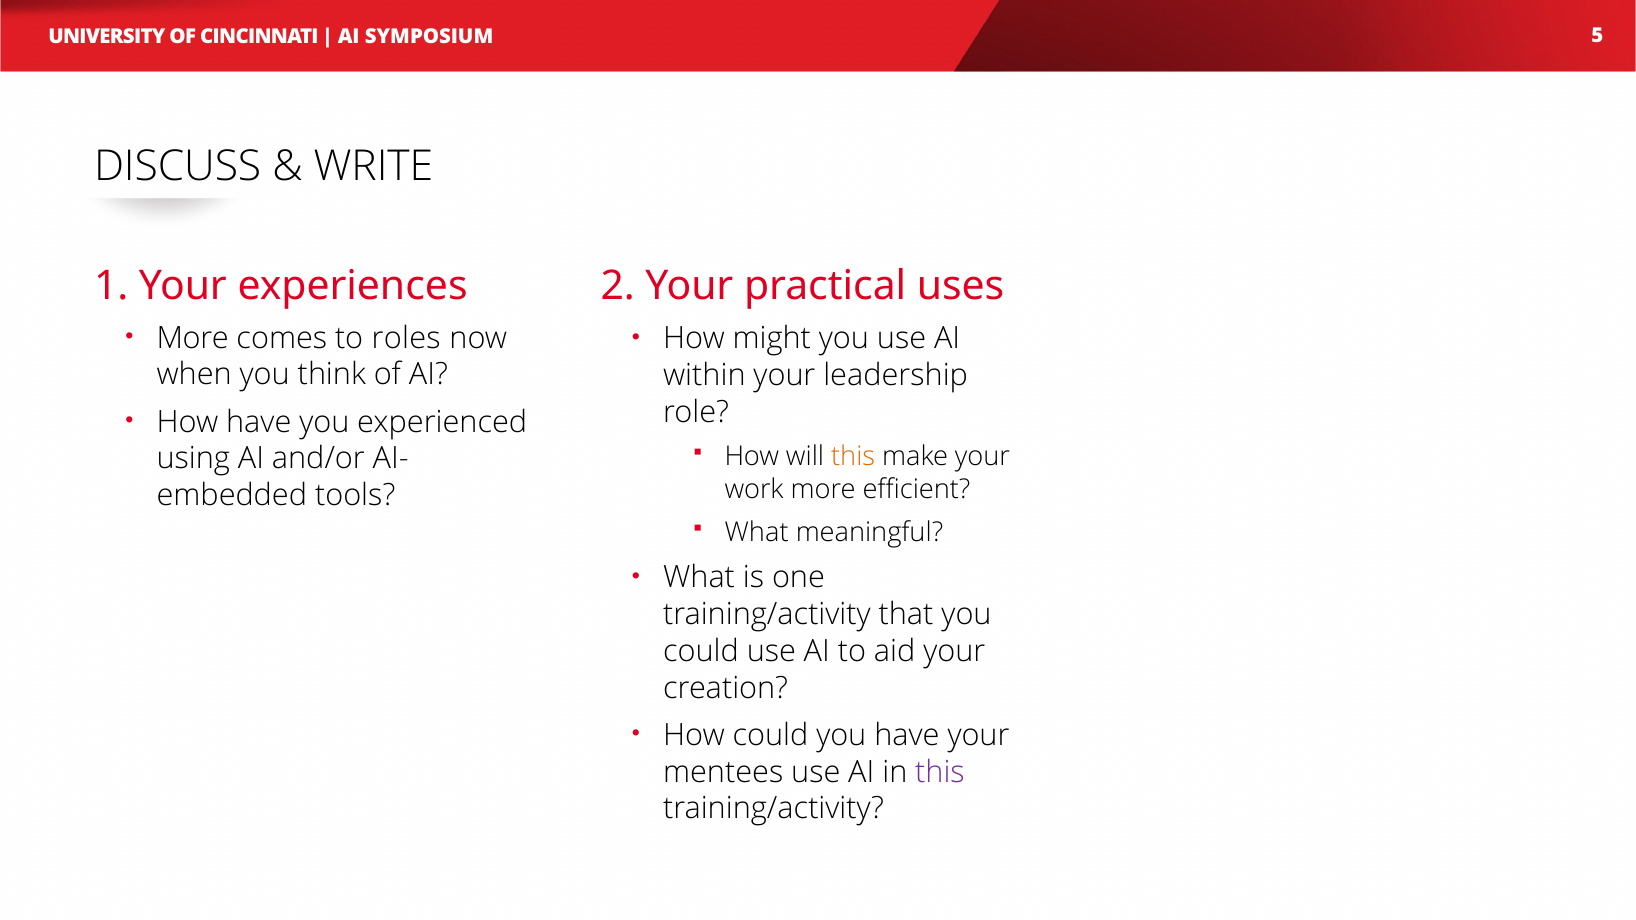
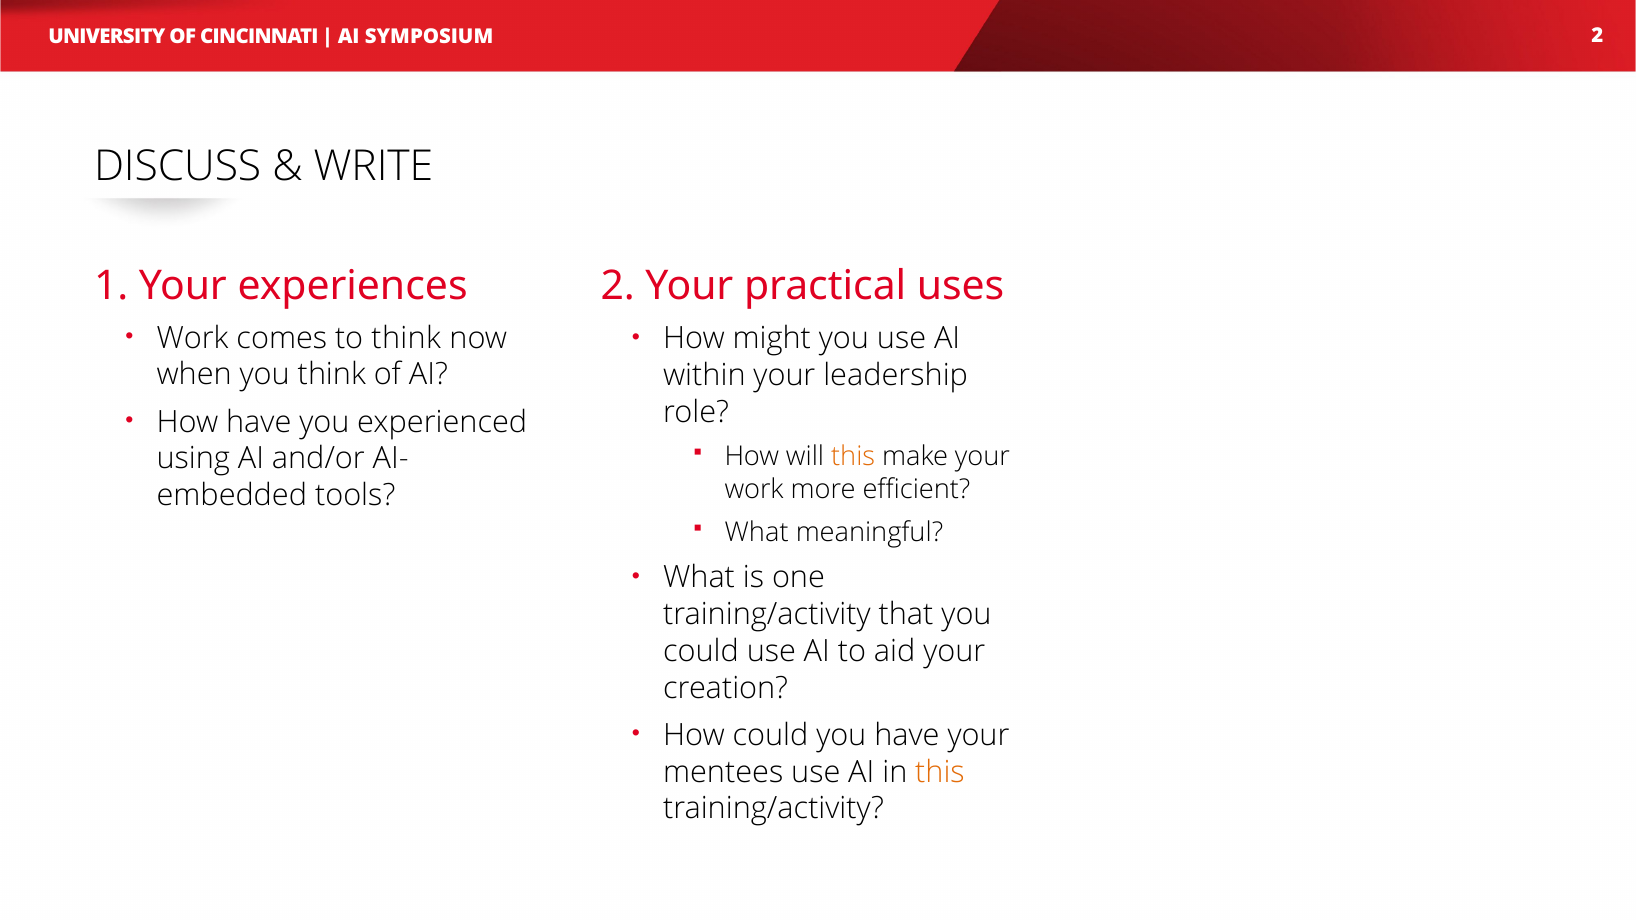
5 at (1597, 36): 5 -> 2
More at (193, 338): More -> Work
to roles: roles -> think
this at (940, 772) colour: purple -> orange
